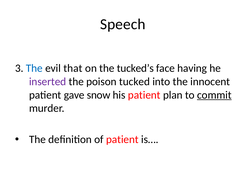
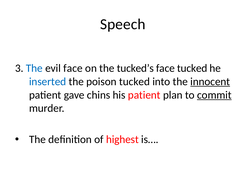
evil that: that -> face
face having: having -> tucked
inserted colour: purple -> blue
innocent underline: none -> present
snow: snow -> chins
of patient: patient -> highest
